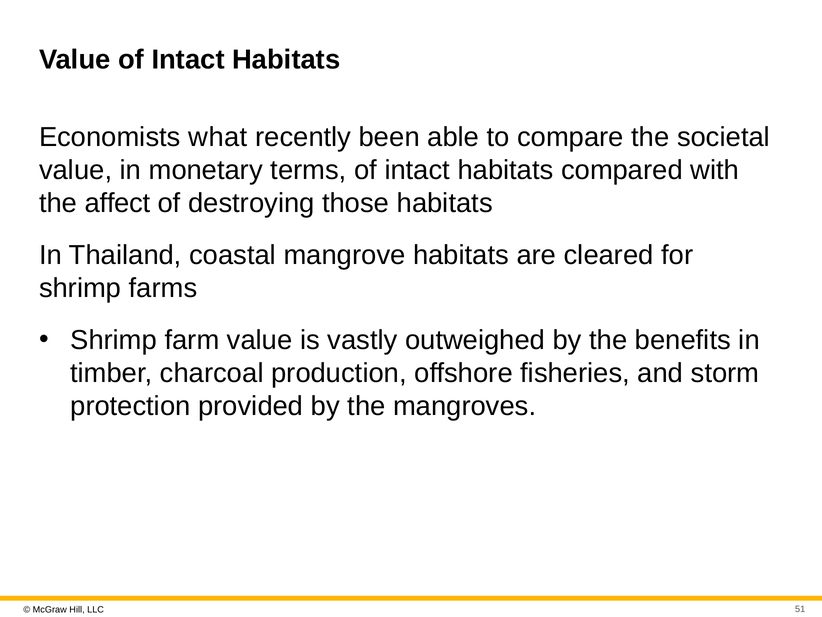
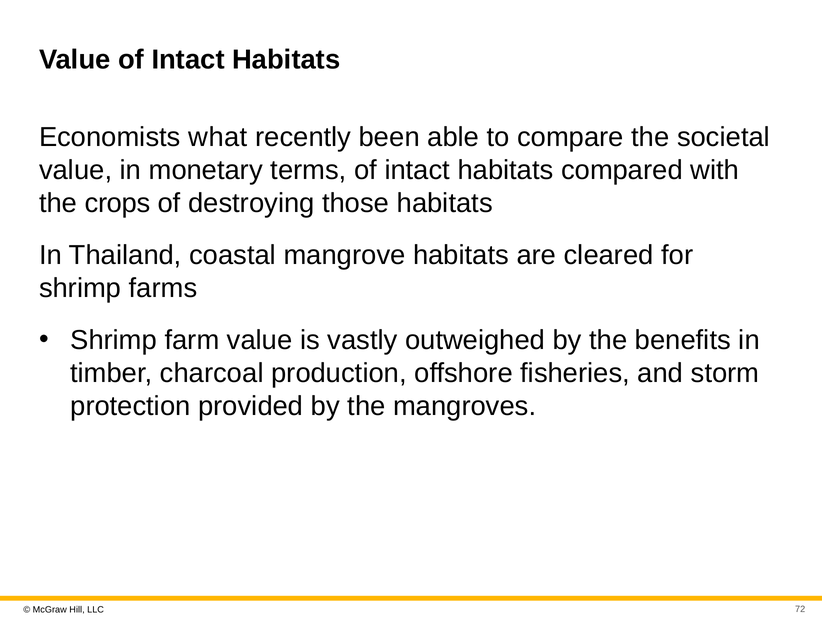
affect: affect -> crops
51: 51 -> 72
